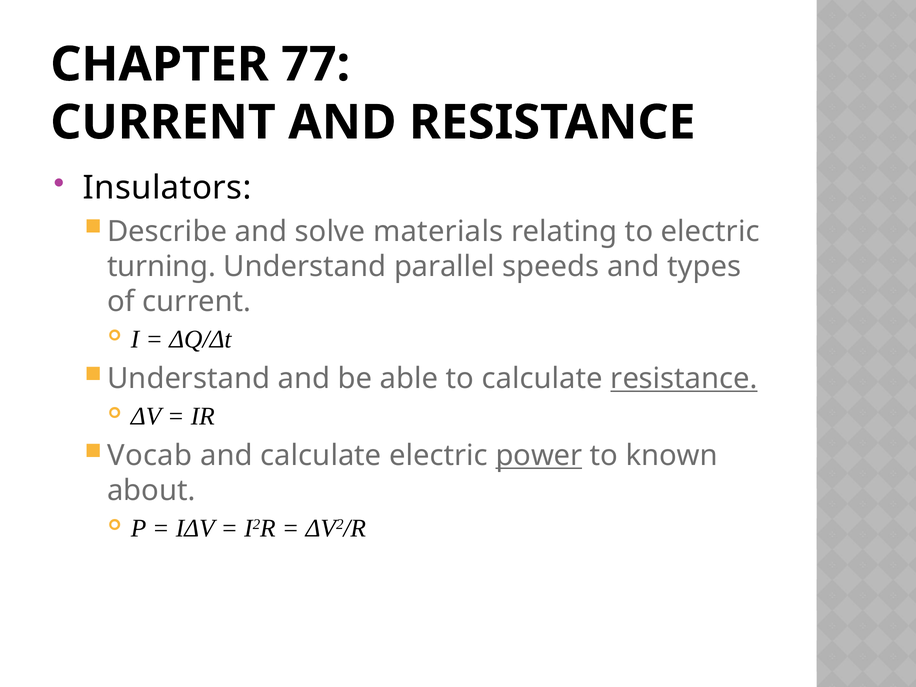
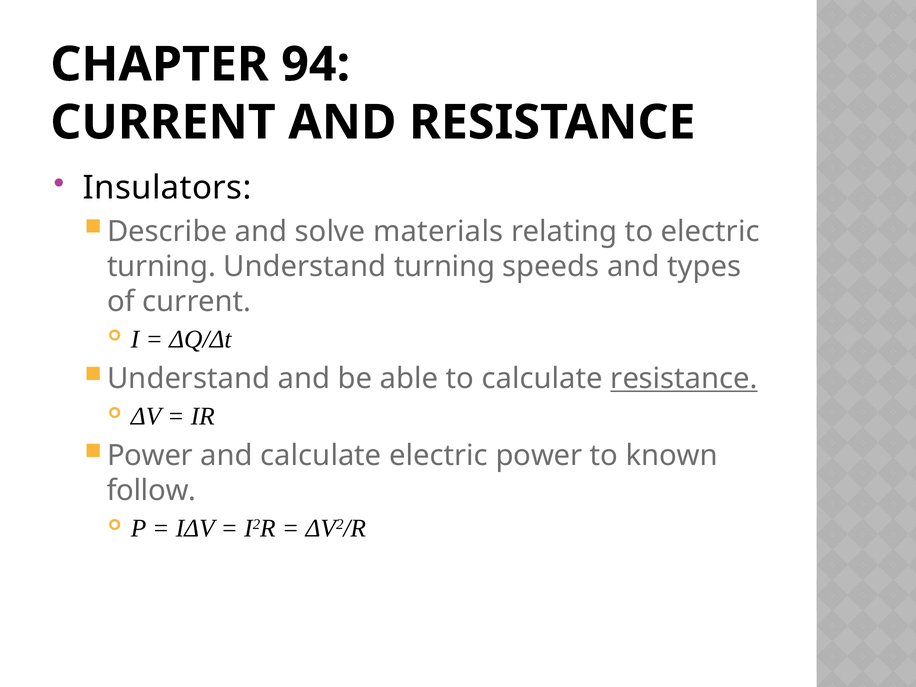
77: 77 -> 94
Understand parallel: parallel -> turning
Vocab at (150, 456): Vocab -> Power
power at (539, 456) underline: present -> none
about: about -> follow
